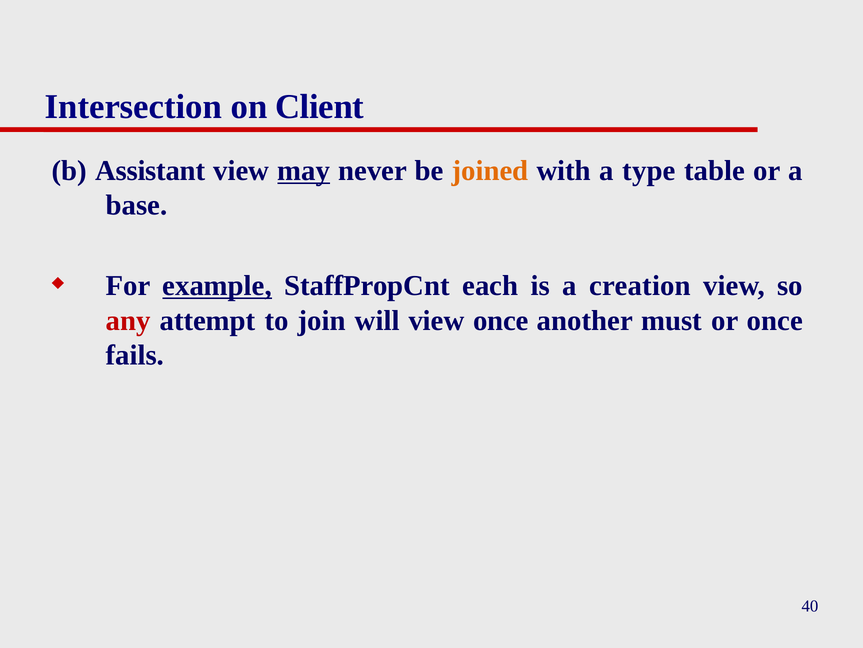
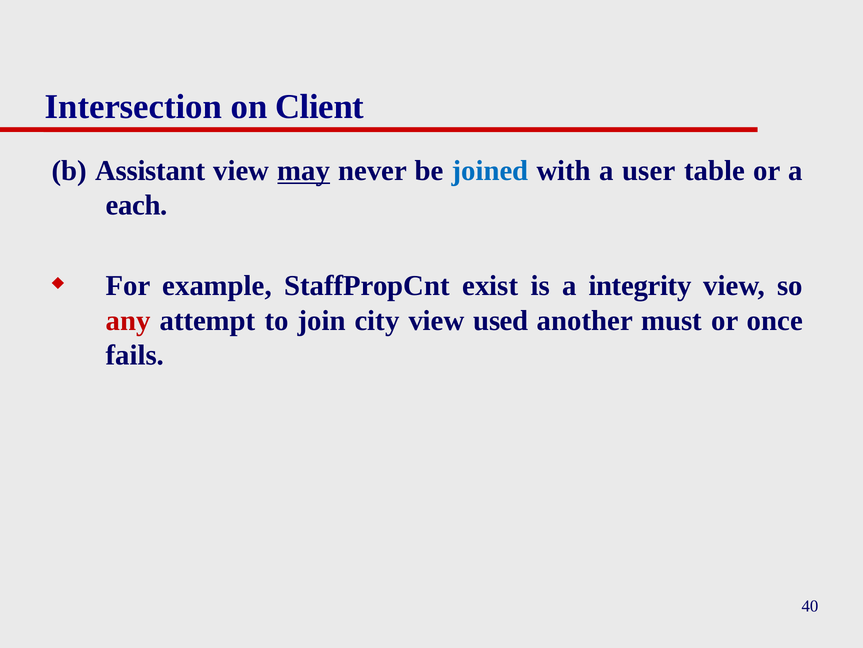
joined colour: orange -> blue
type: type -> user
base: base -> each
example underline: present -> none
each: each -> exist
creation: creation -> integrity
will: will -> city
view once: once -> used
